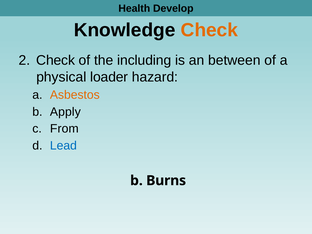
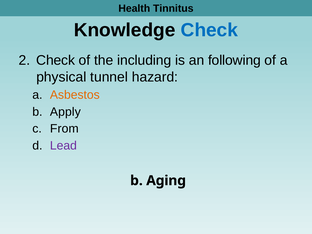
Develop: Develop -> Tinnitus
Check at (209, 30) colour: orange -> blue
between: between -> following
loader: loader -> tunnel
Lead colour: blue -> purple
Burns: Burns -> Aging
